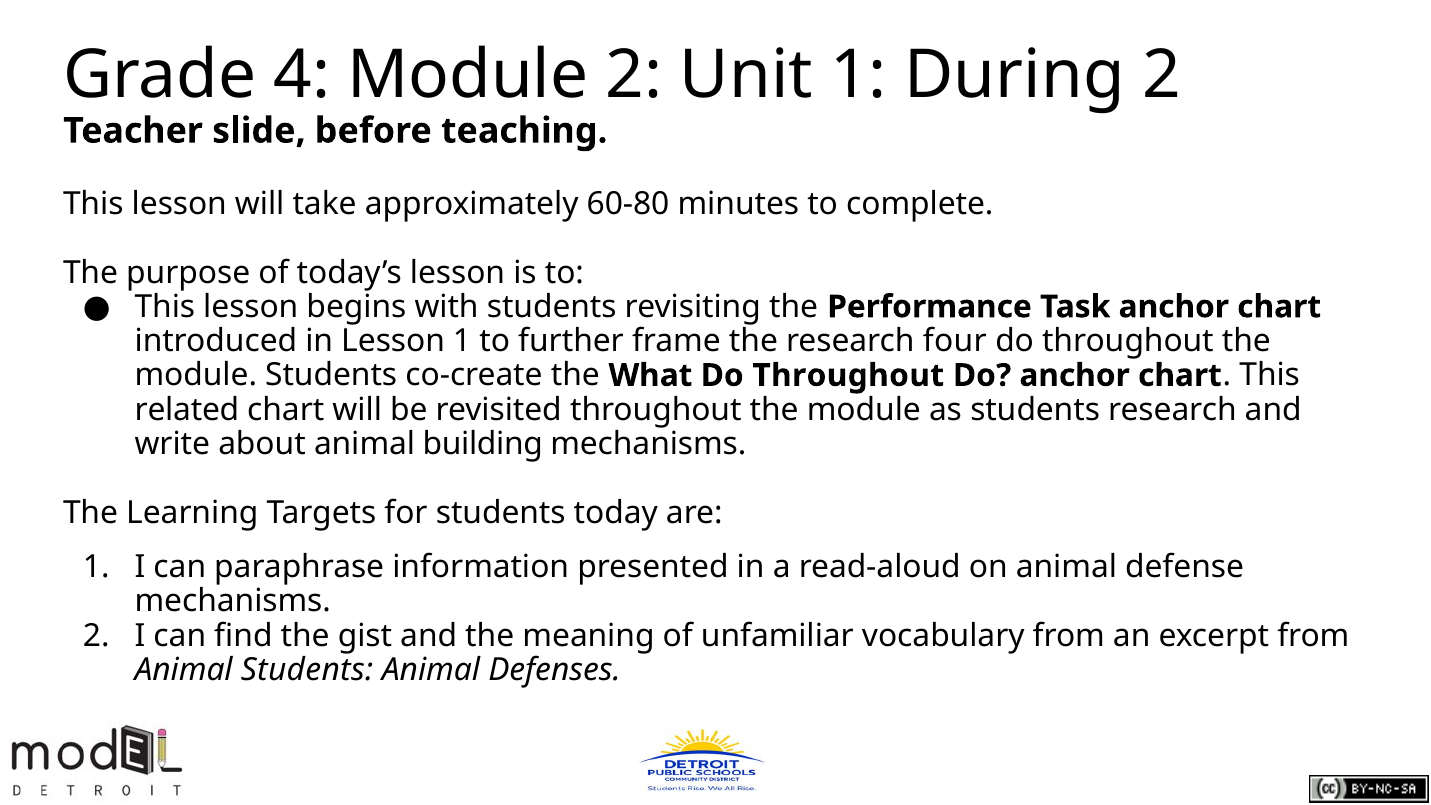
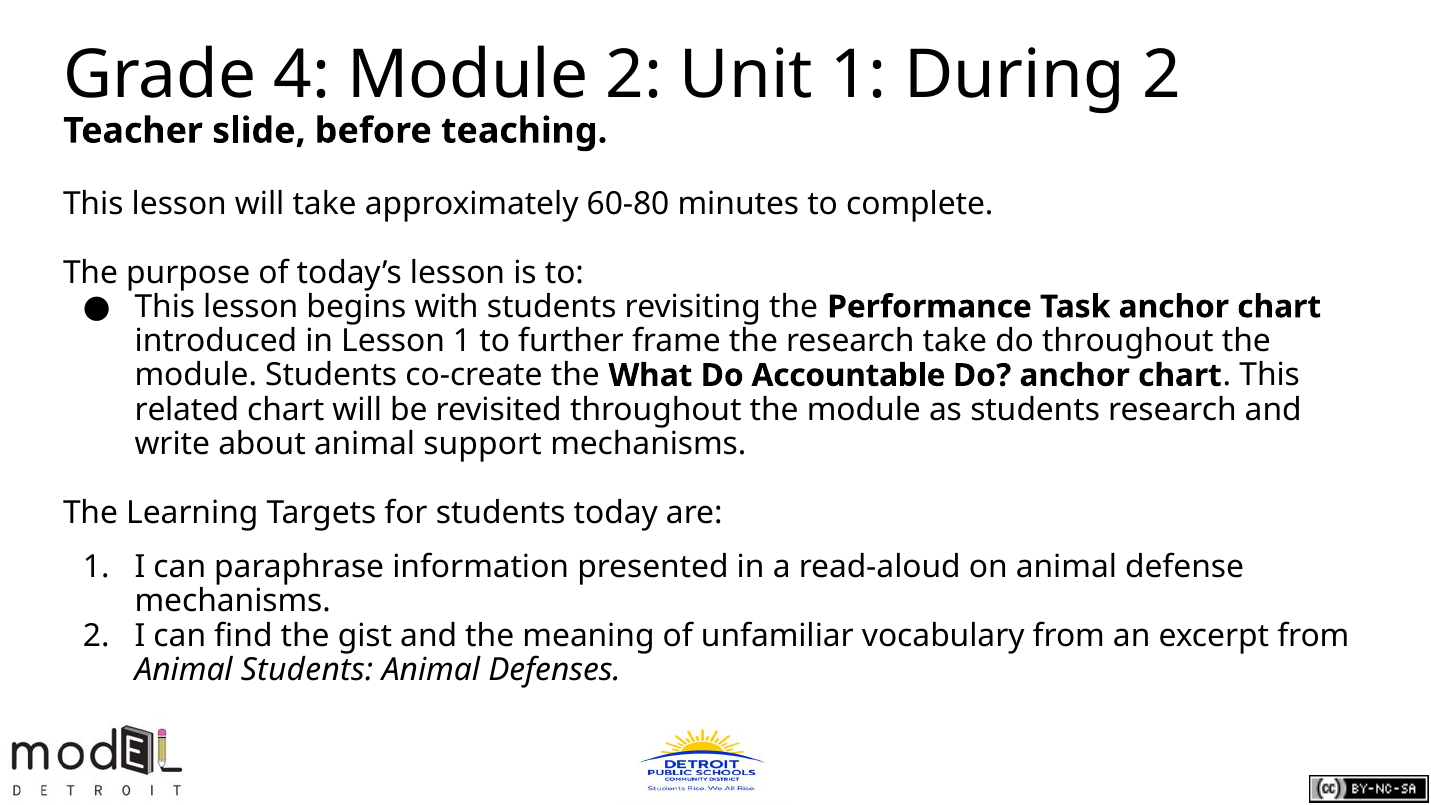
research four: four -> take
What Do Throughout: Throughout -> Accountable
building: building -> support
